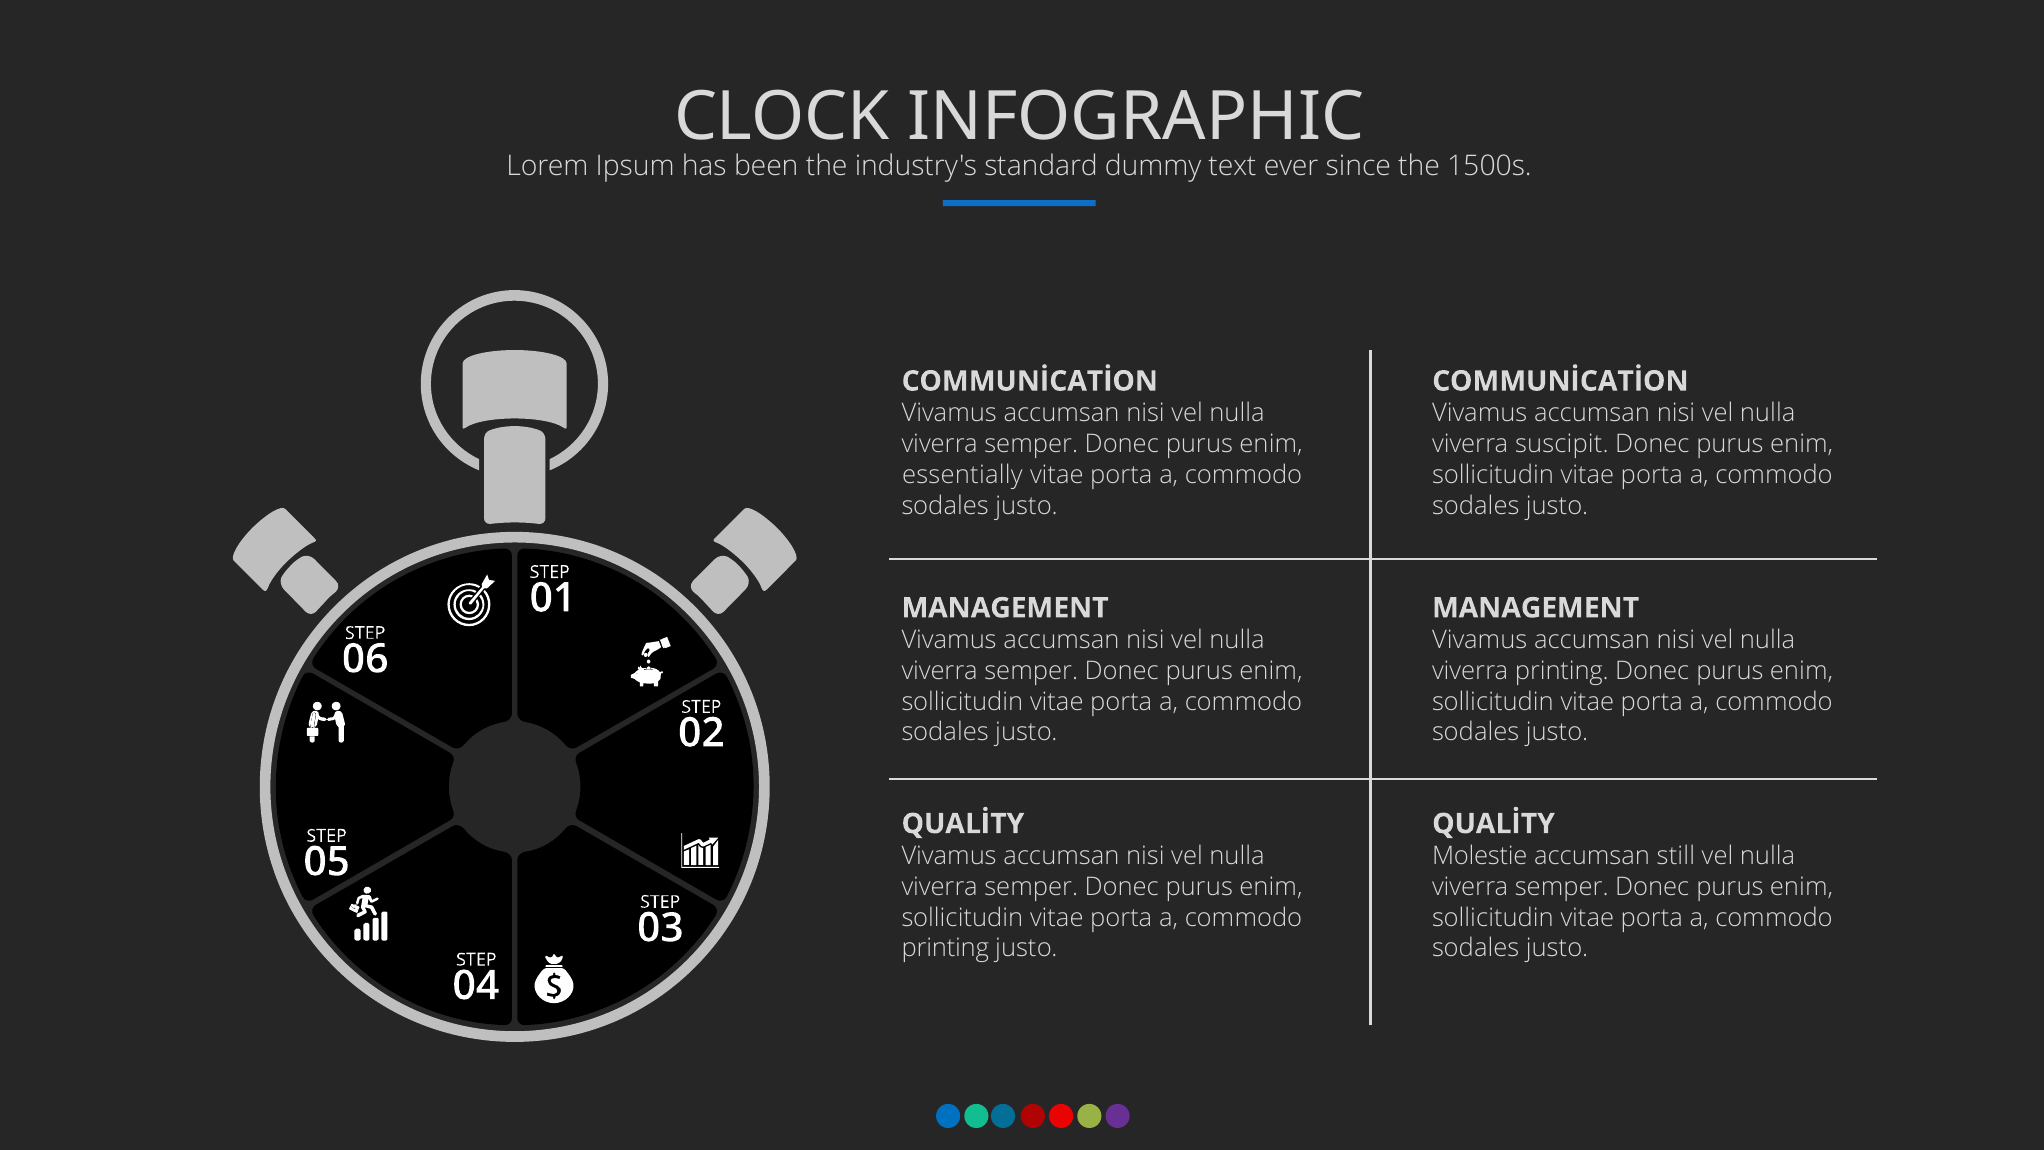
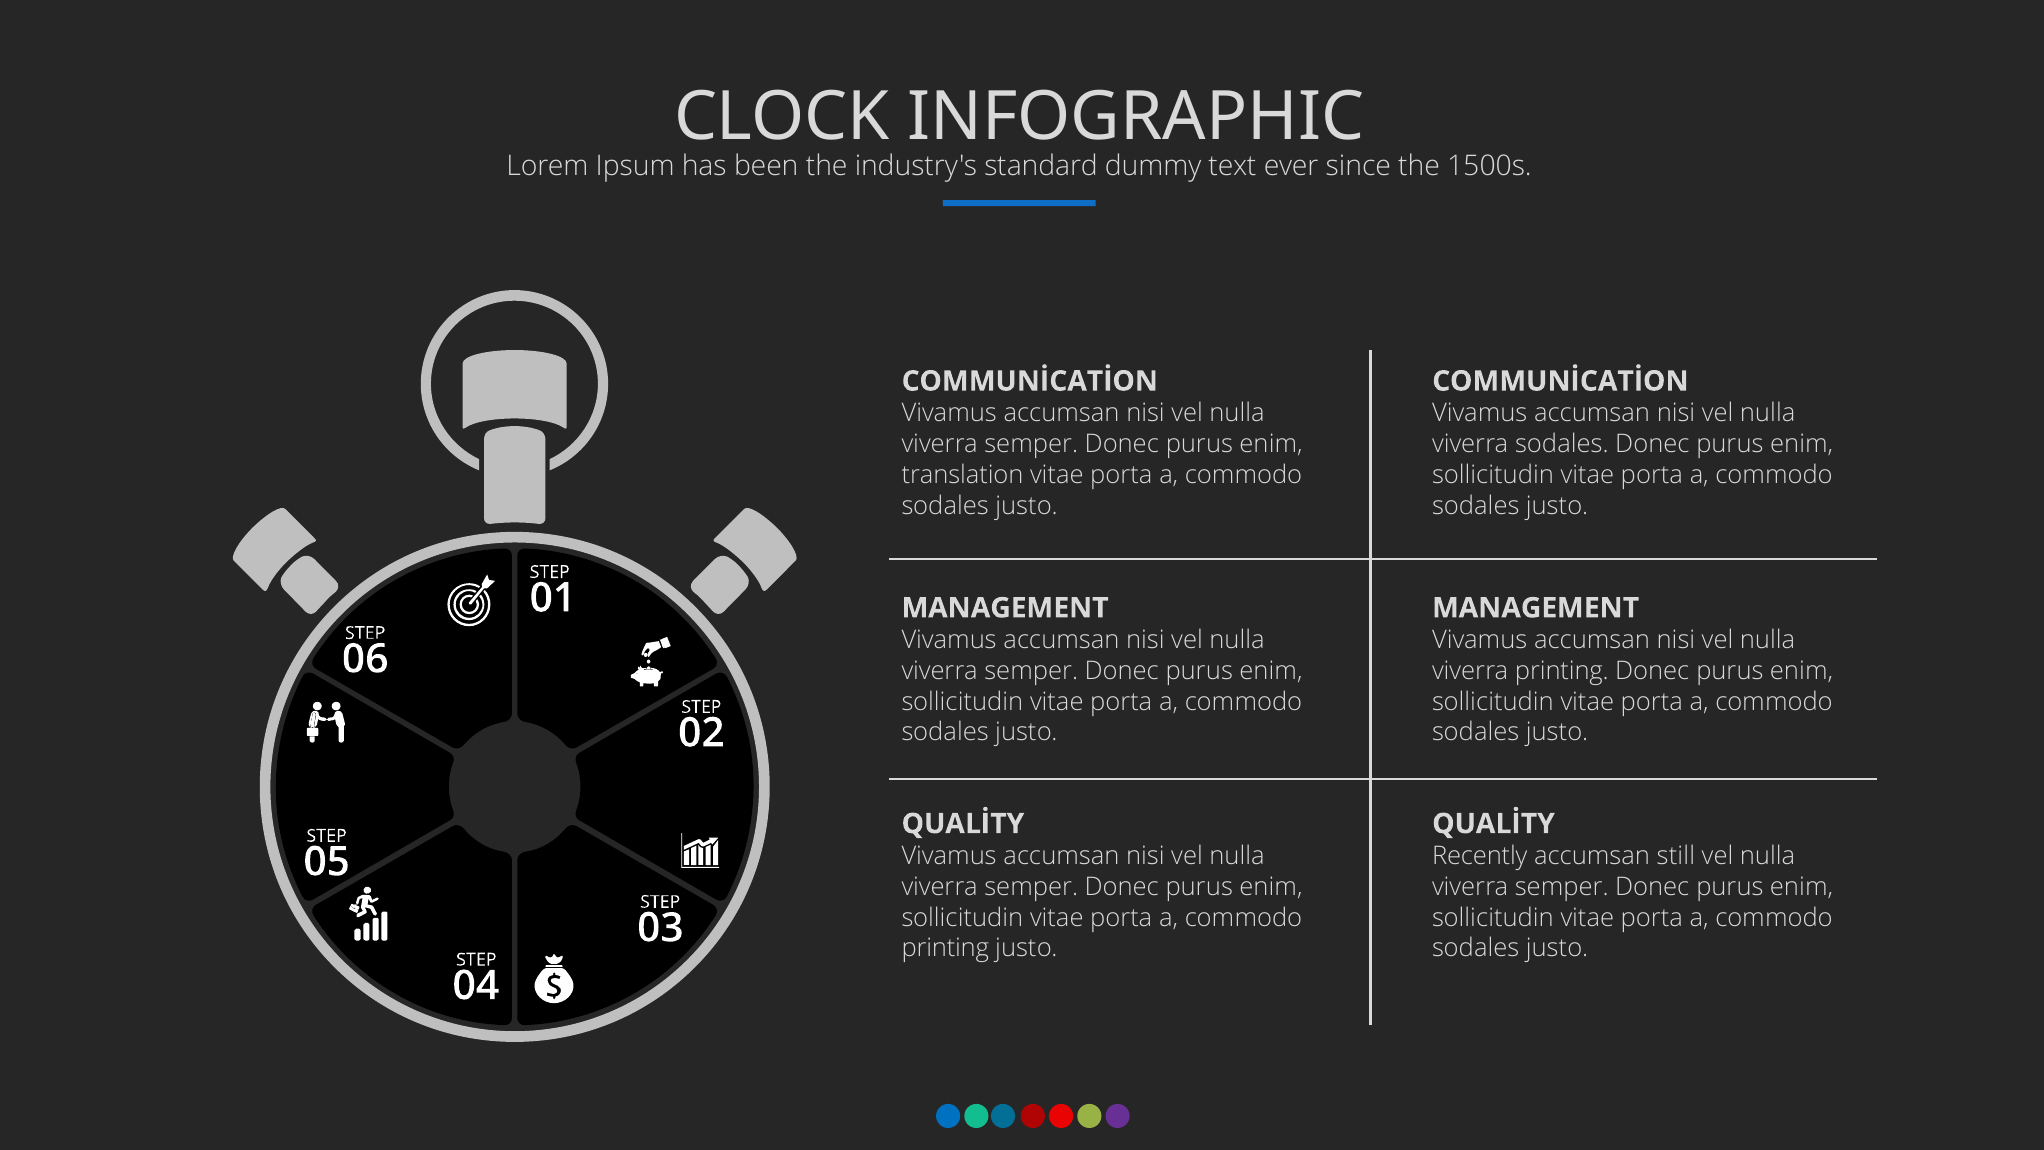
viverra suscipit: suscipit -> sodales
essentially: essentially -> translation
Molestie: Molestie -> Recently
